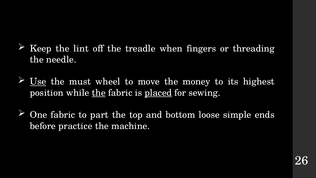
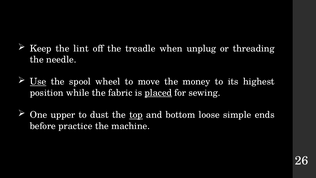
fingers: fingers -> unplug
must: must -> spool
the at (99, 93) underline: present -> none
One fabric: fabric -> upper
part: part -> dust
top underline: none -> present
